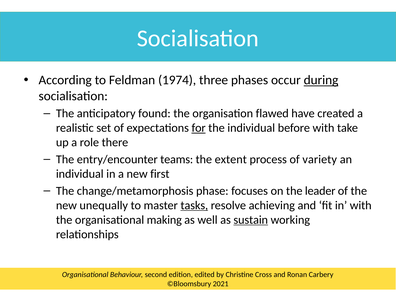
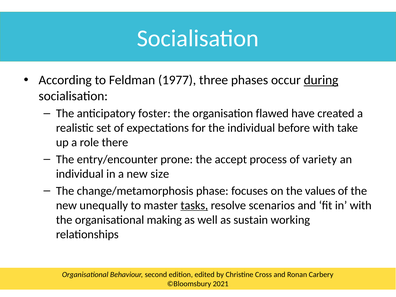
1974: 1974 -> 1977
found: found -> foster
for underline: present -> none
teams: teams -> prone
extent: extent -> accept
first: first -> size
leader: leader -> values
achieving: achieving -> scenarios
sustain underline: present -> none
